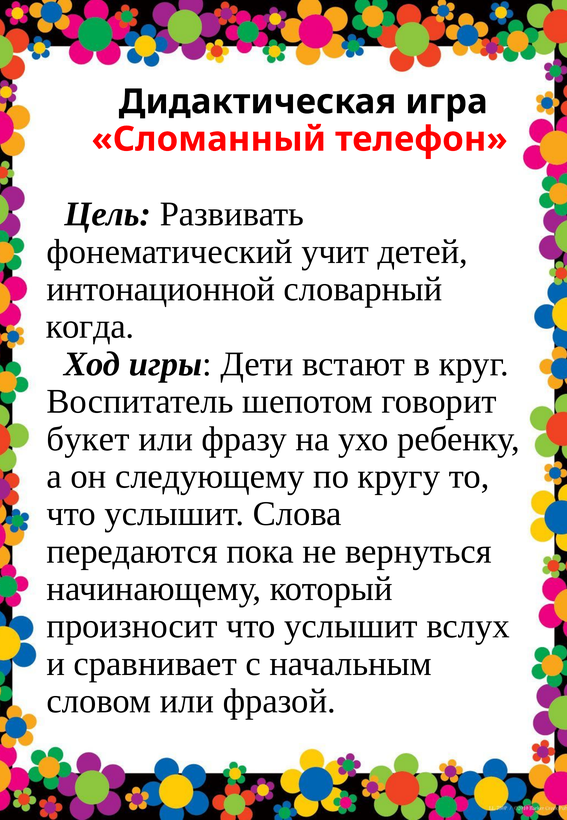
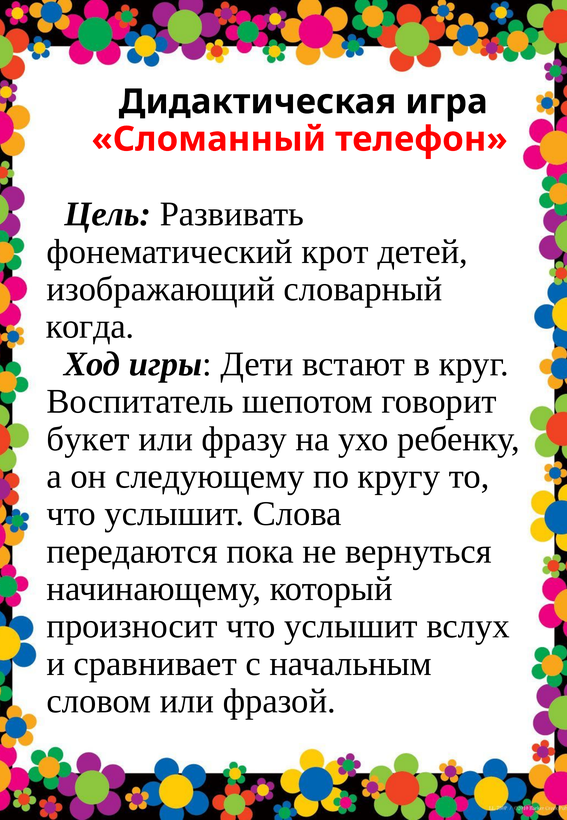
учит: учит -> крот
интонационной: интонационной -> изображающий
